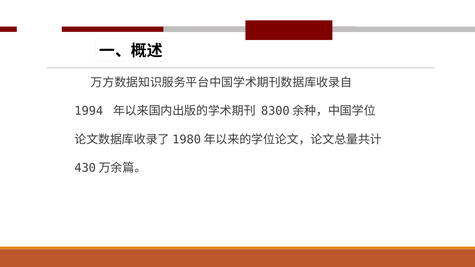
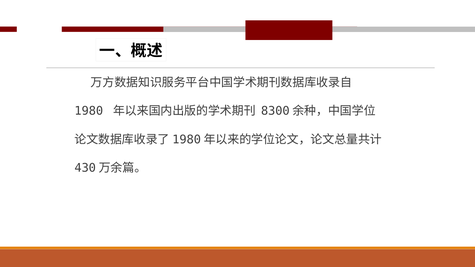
1994: 1994 -> 1980
